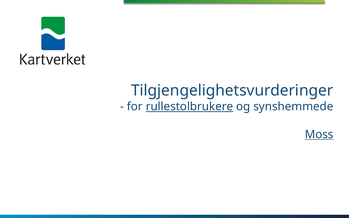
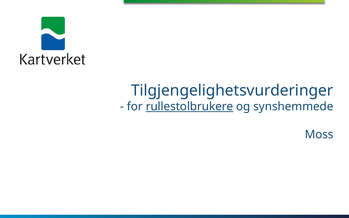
Moss underline: present -> none
